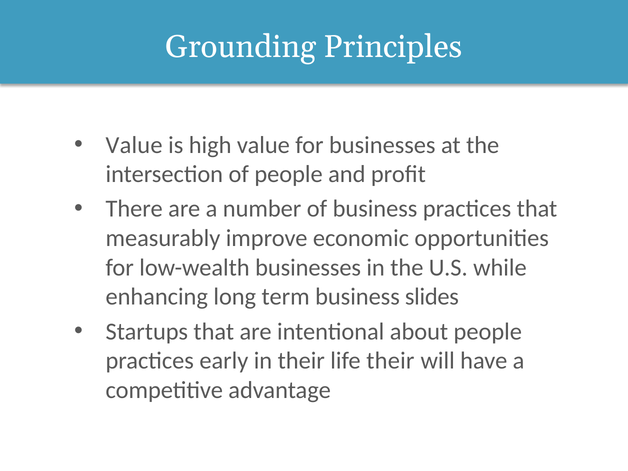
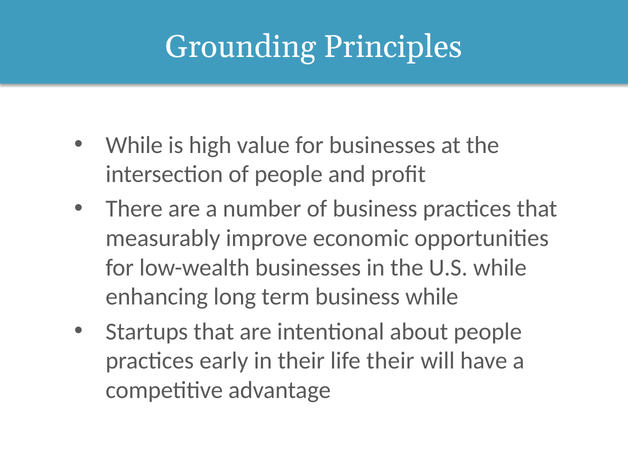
Value at (134, 145): Value -> While
business slides: slides -> while
